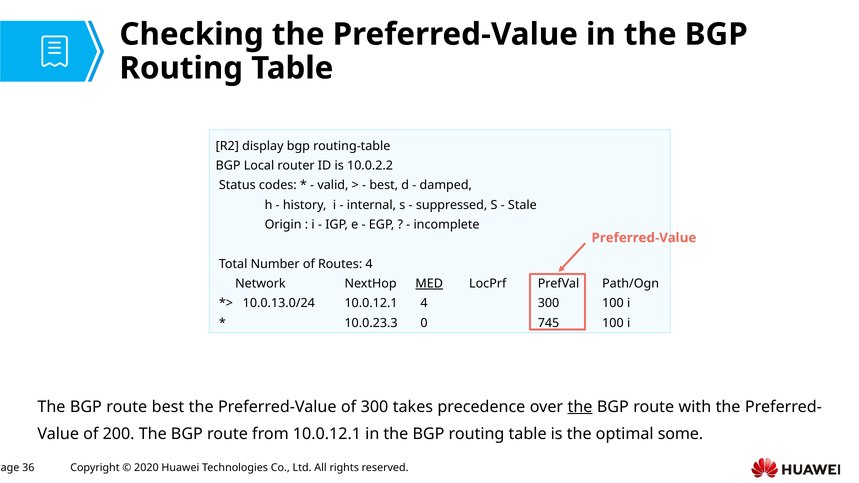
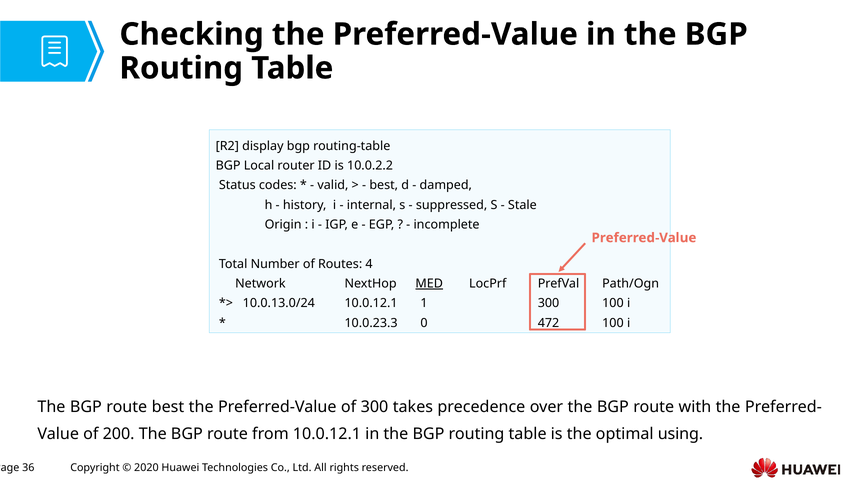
10.0.12.1 4: 4 -> 1
745: 745 -> 472
the at (580, 407) underline: present -> none
some: some -> using
